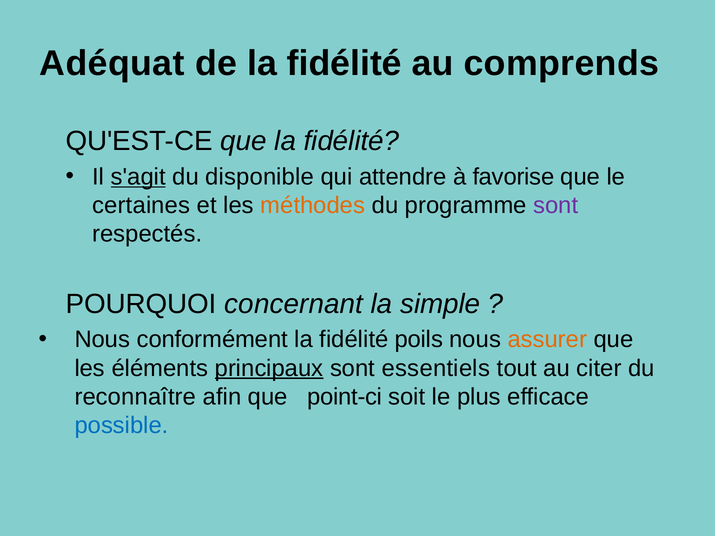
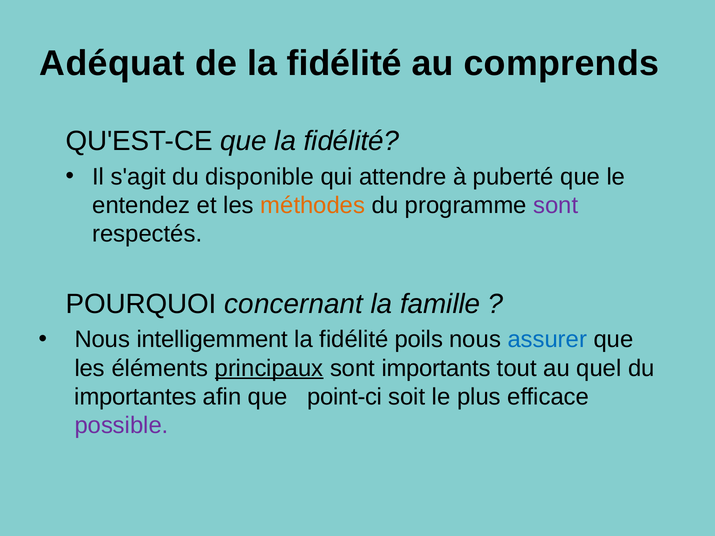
s'agit underline: present -> none
favorise: favorise -> puberté
certaines: certaines -> entendez
simple: simple -> famille
conformément: conformément -> intelligemment
assurer colour: orange -> blue
essentiels: essentiels -> importants
citer: citer -> quel
reconnaître: reconnaître -> importantes
possible colour: blue -> purple
